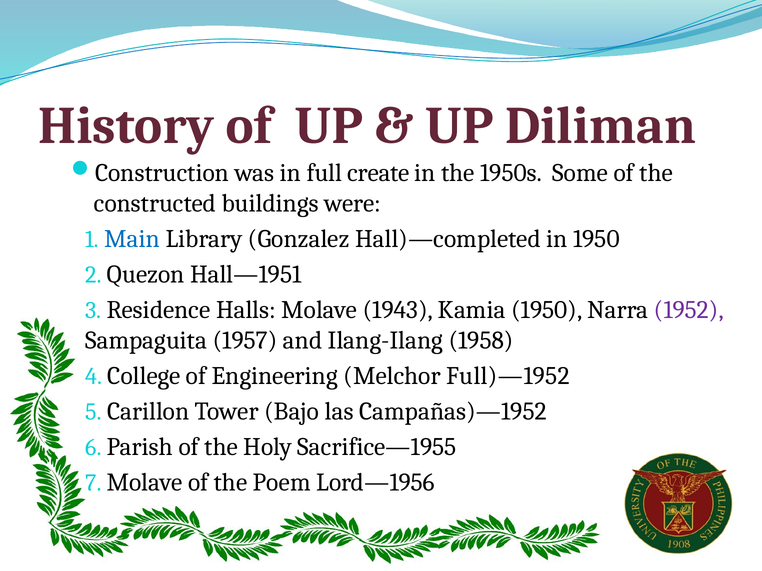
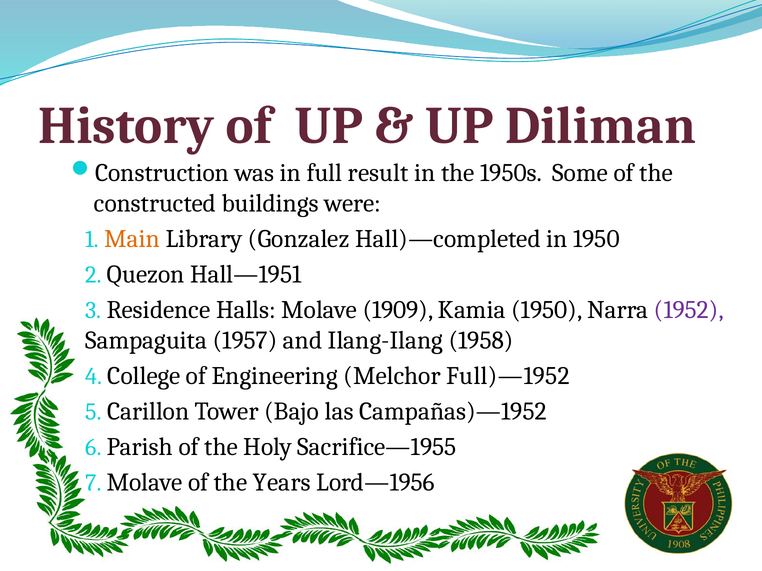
create: create -> result
Main colour: blue -> orange
1943: 1943 -> 1909
Poem: Poem -> Years
